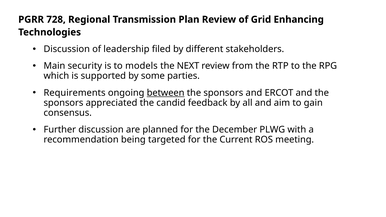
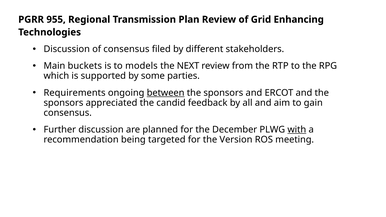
728: 728 -> 955
of leadership: leadership -> consensus
security: security -> buckets
with underline: none -> present
Current: Current -> Version
